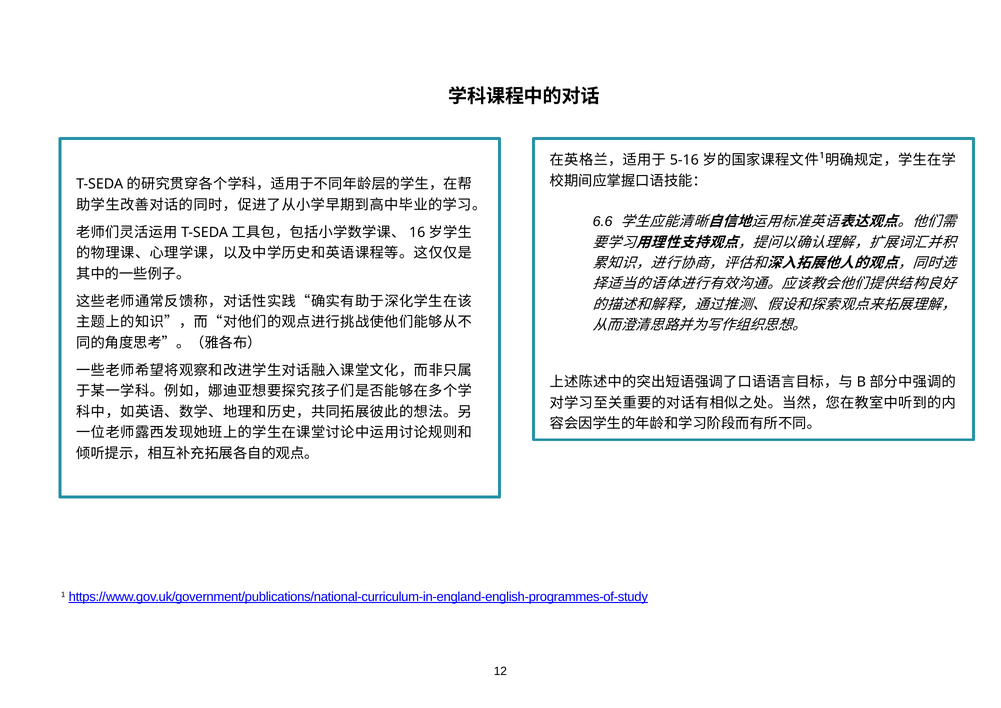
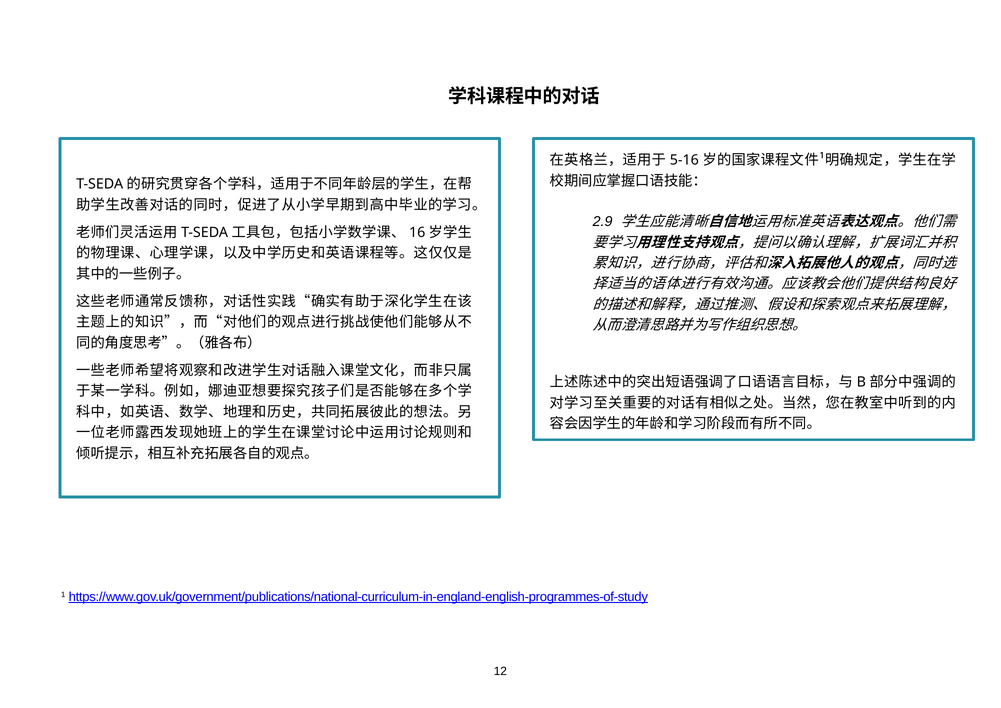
6.6: 6.6 -> 2.9
